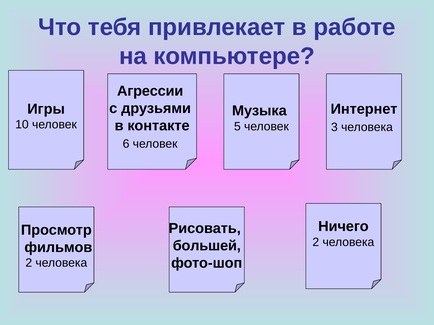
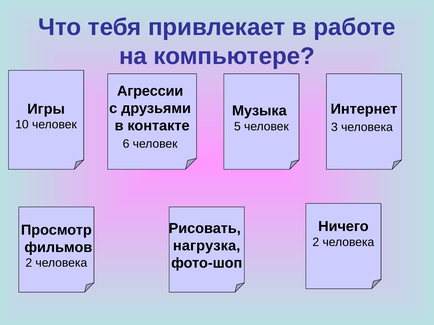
большей: большей -> нагрузка
